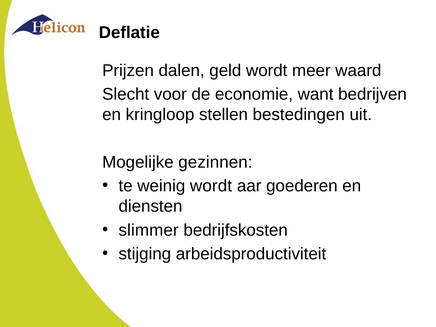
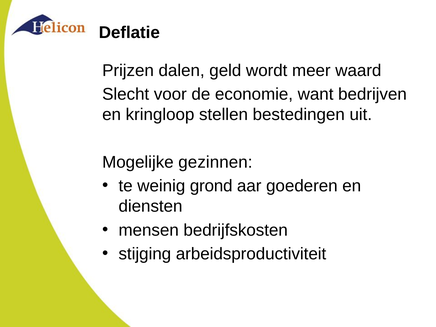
weinig wordt: wordt -> grond
slimmer: slimmer -> mensen
